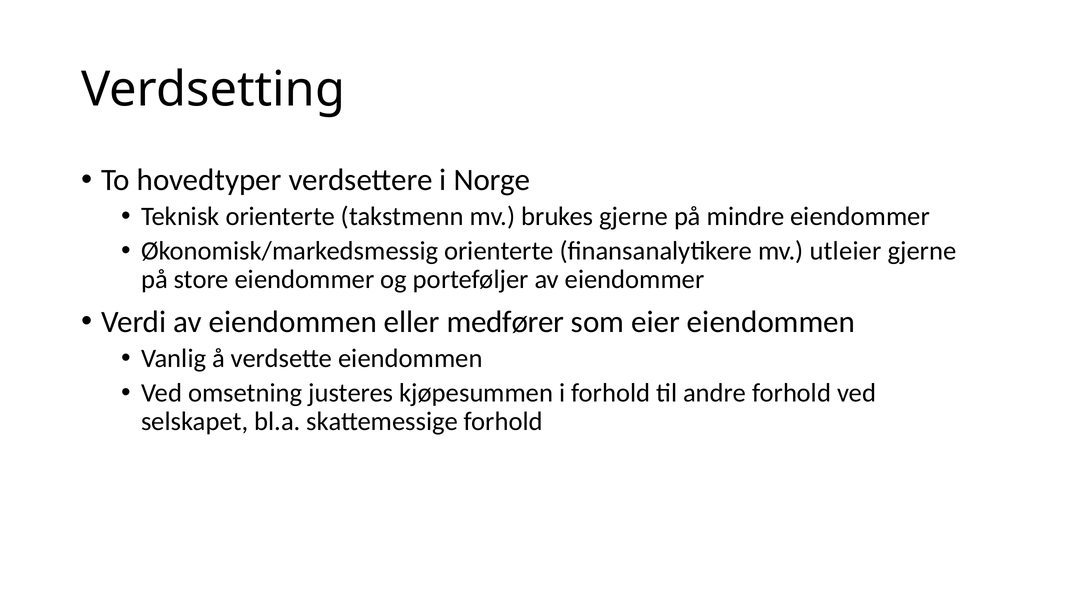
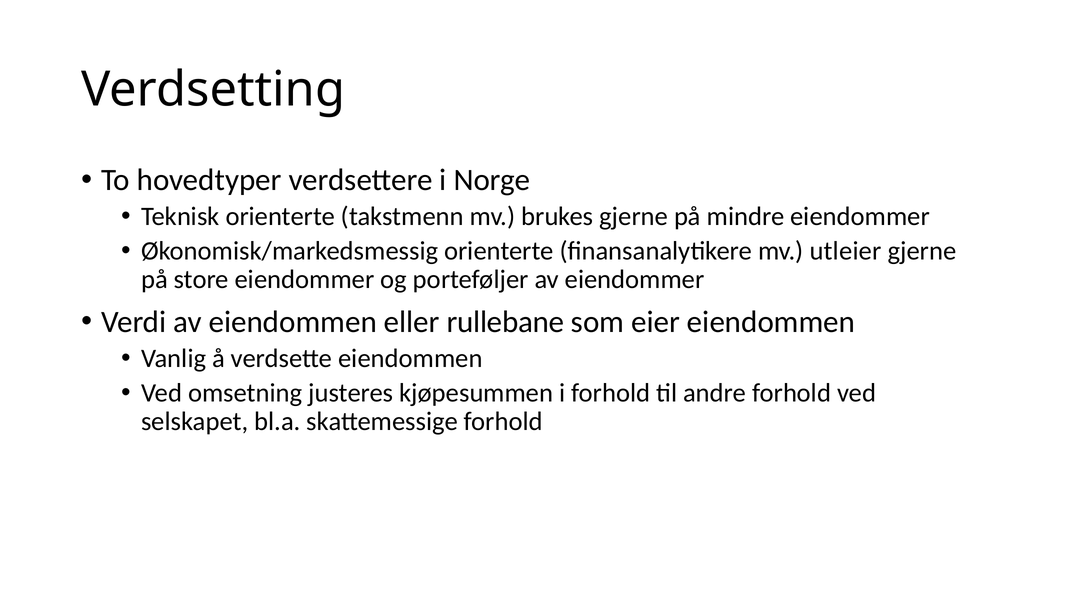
medfører: medfører -> rullebane
